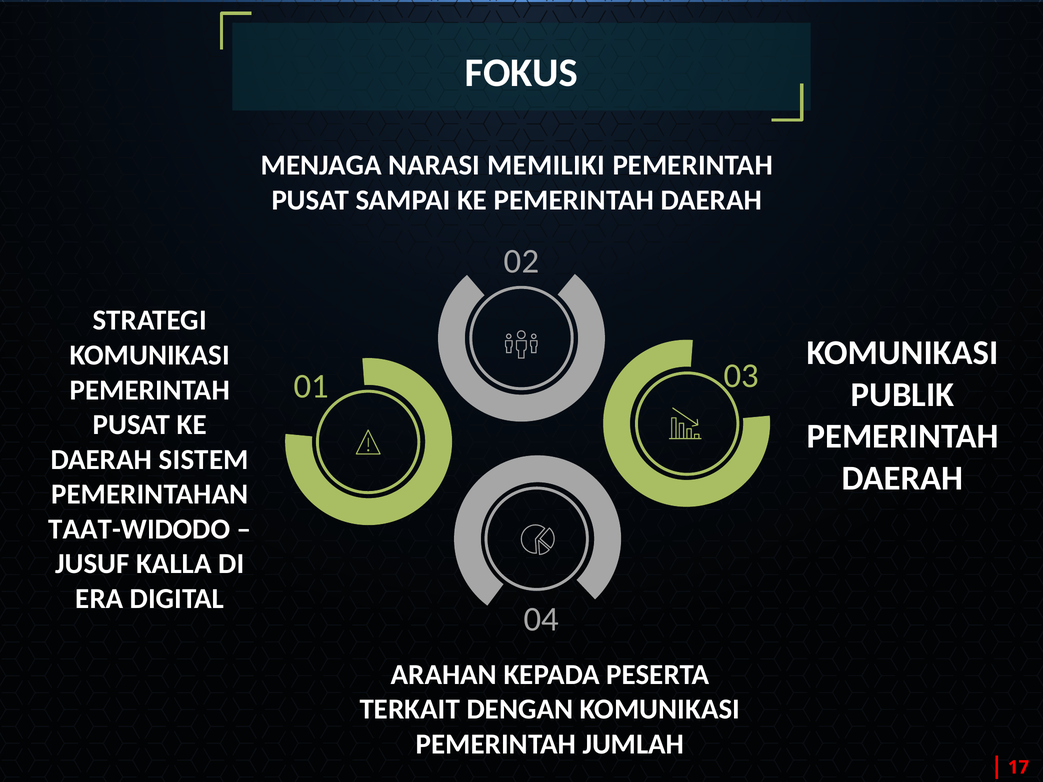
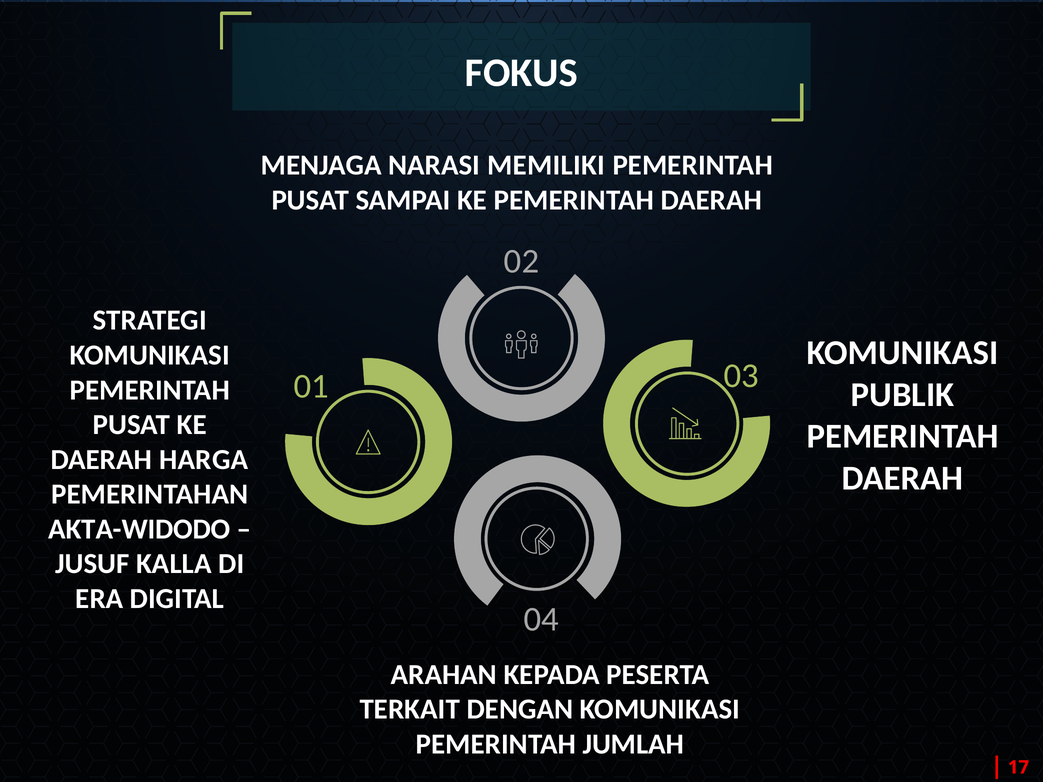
SISTEM: SISTEM -> HARGA
TAAT-WIDODO: TAAT-WIDODO -> AKTA-WIDODO
